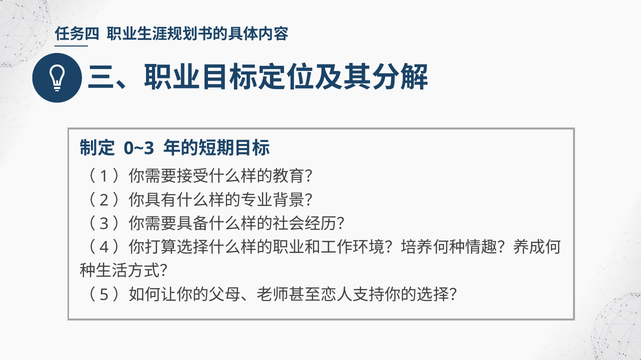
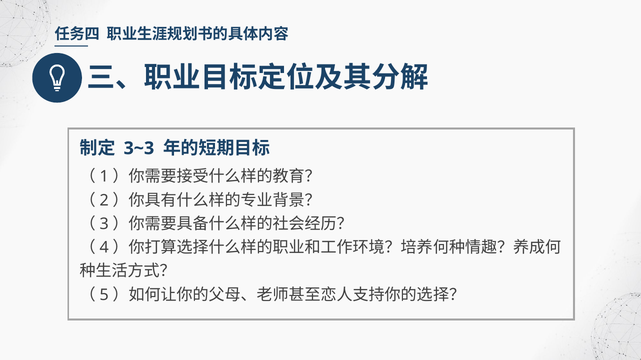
0~3: 0~3 -> 3~3
